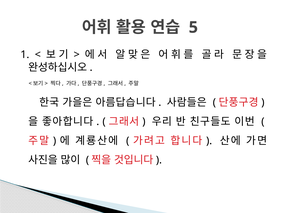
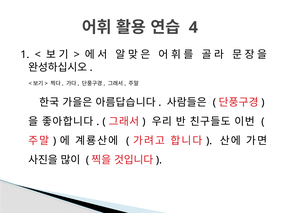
5: 5 -> 4
